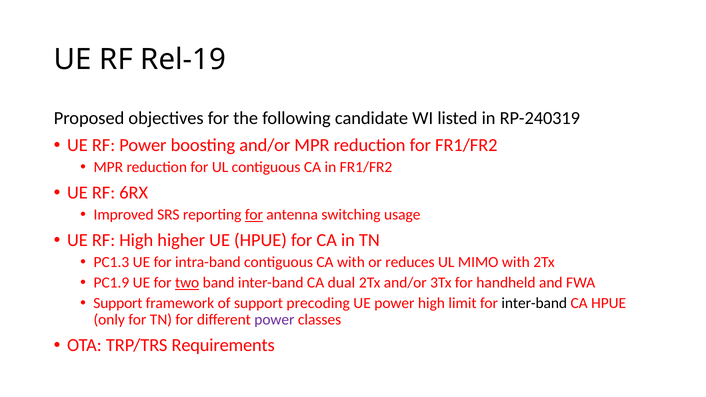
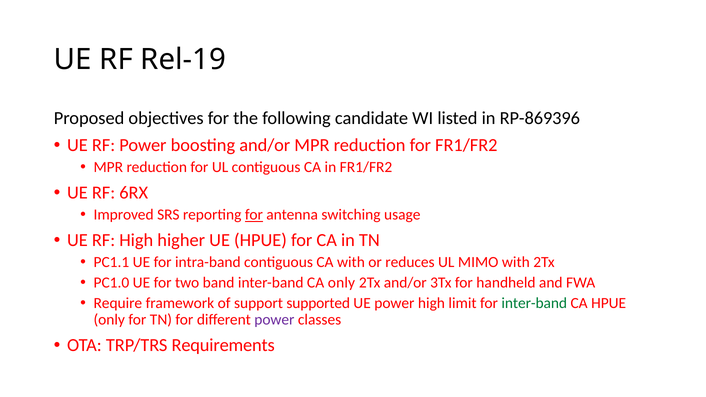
RP-240319: RP-240319 -> RP-869396
PC1.3: PC1.3 -> PC1.1
PC1.9: PC1.9 -> PC1.0
two underline: present -> none
CA dual: dual -> only
Support at (118, 303): Support -> Require
precoding: precoding -> supported
inter-band at (534, 303) colour: black -> green
